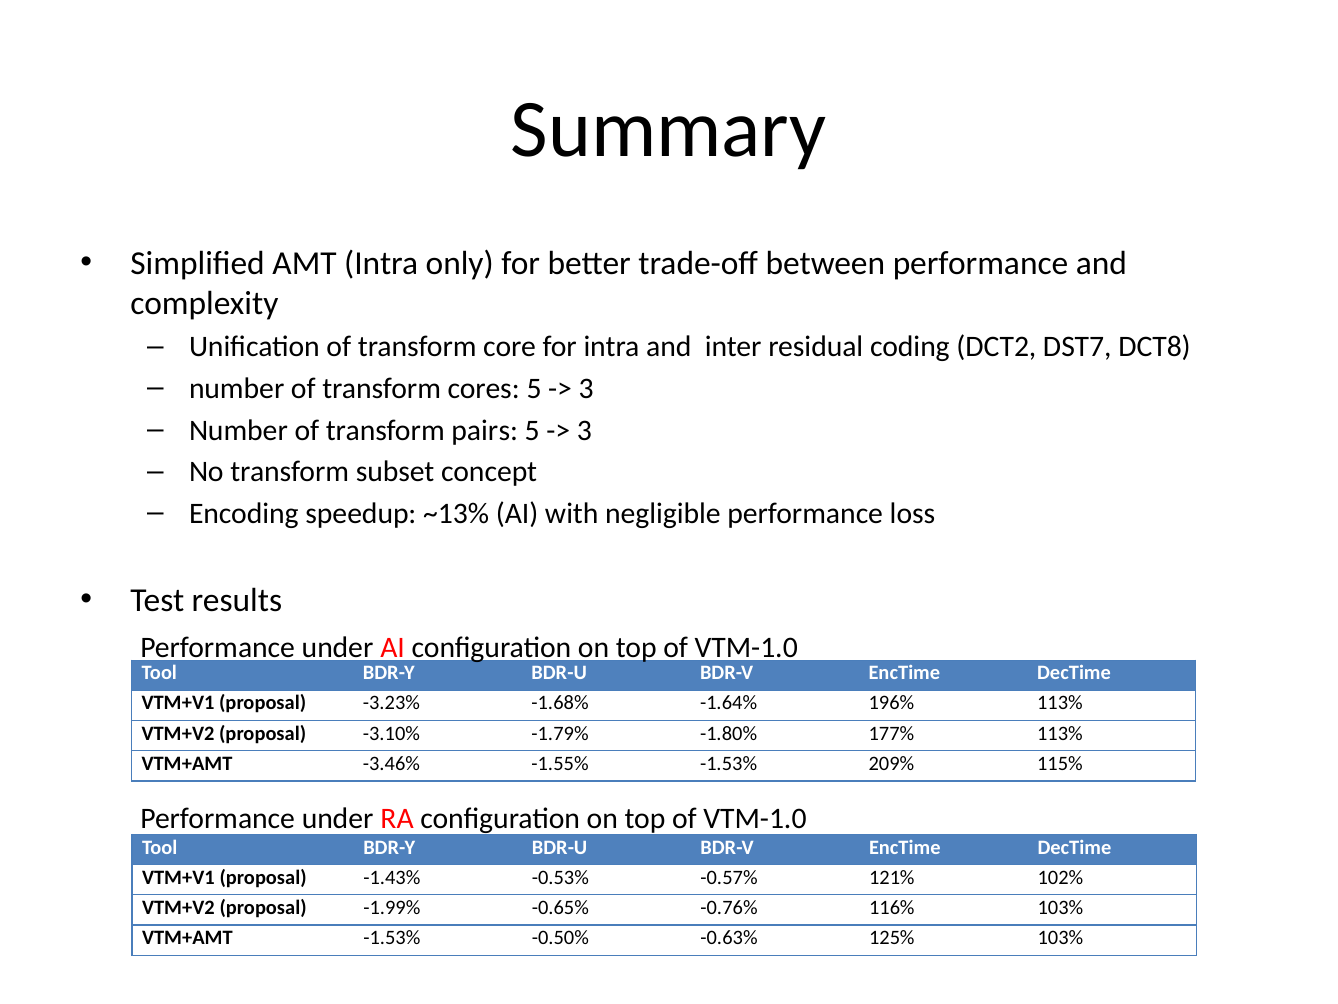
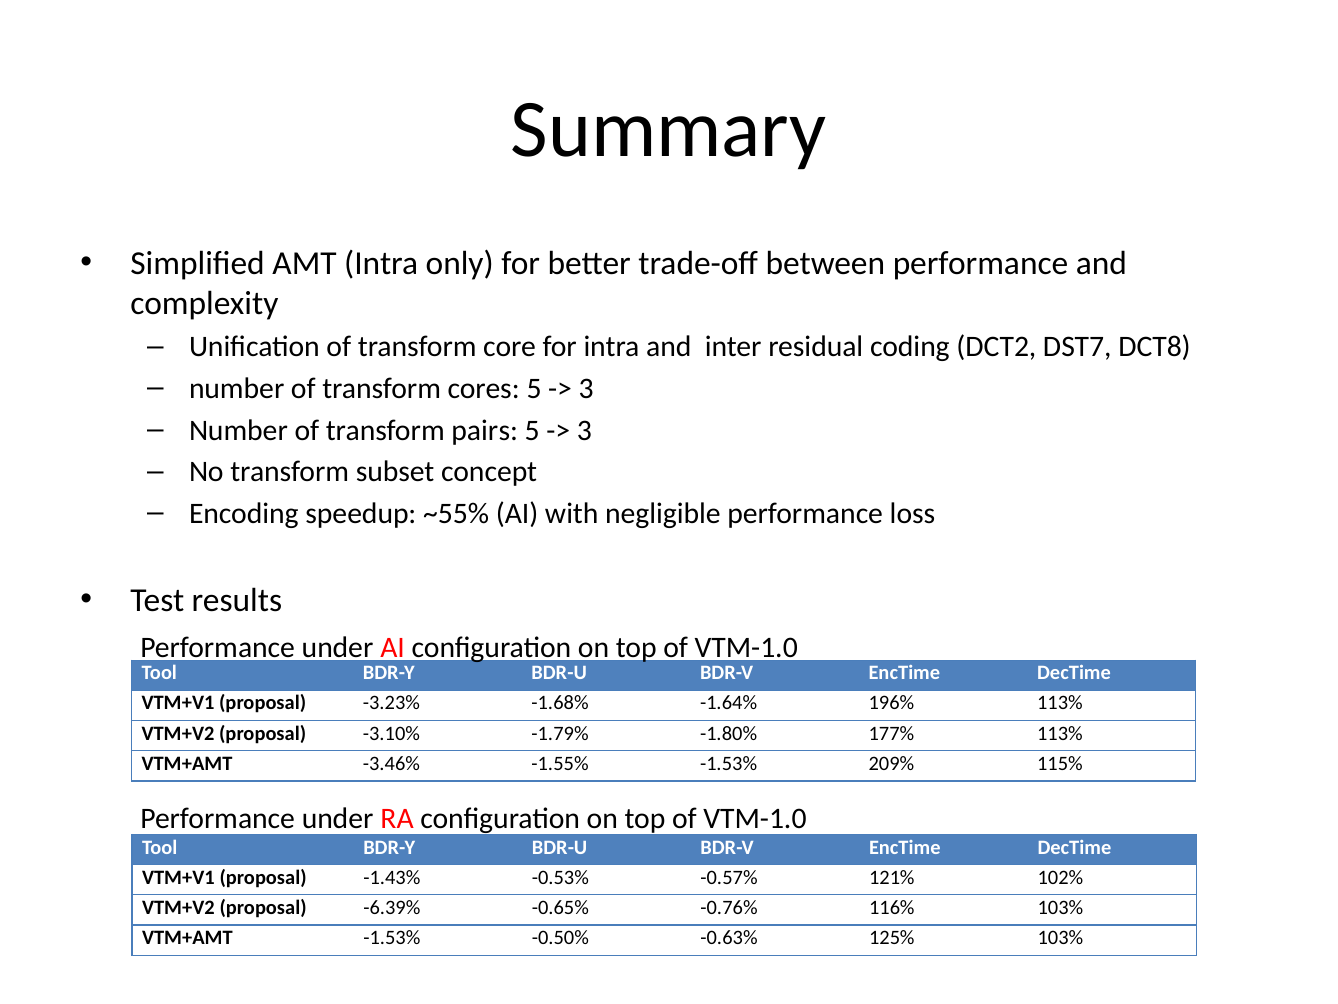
~13%: ~13% -> ~55%
-1.99%: -1.99% -> -6.39%
